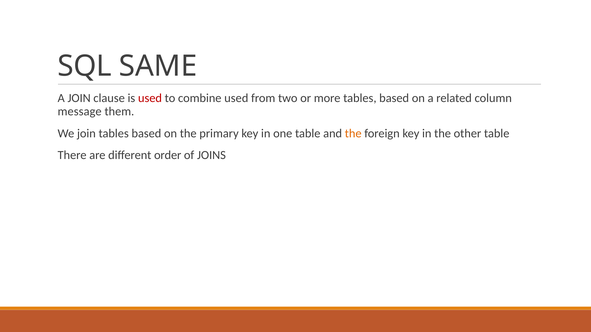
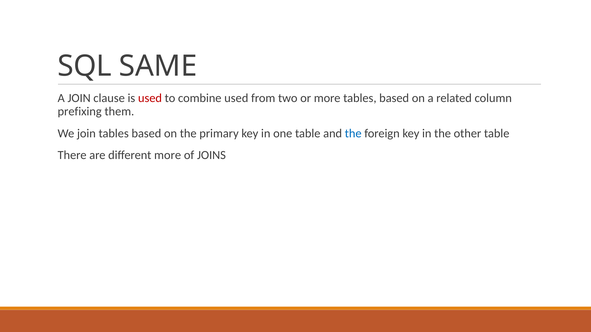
message: message -> prefixing
the at (353, 133) colour: orange -> blue
different order: order -> more
